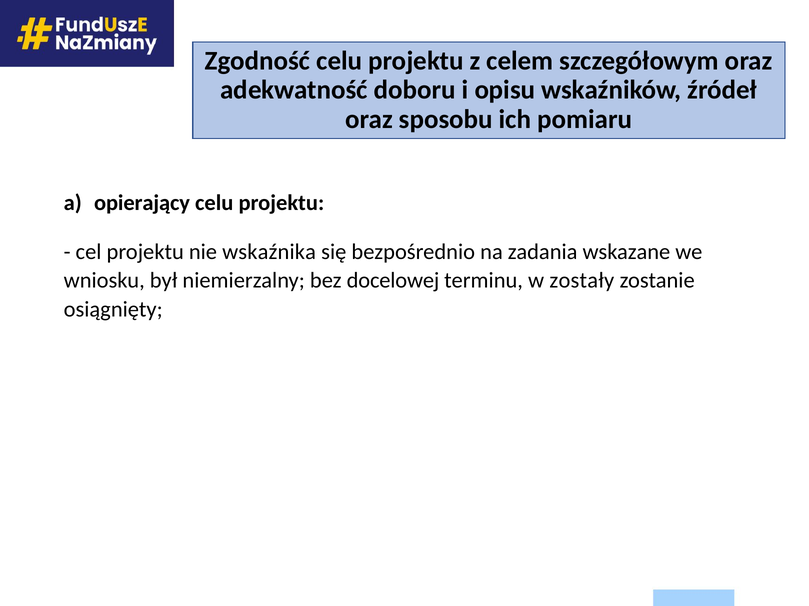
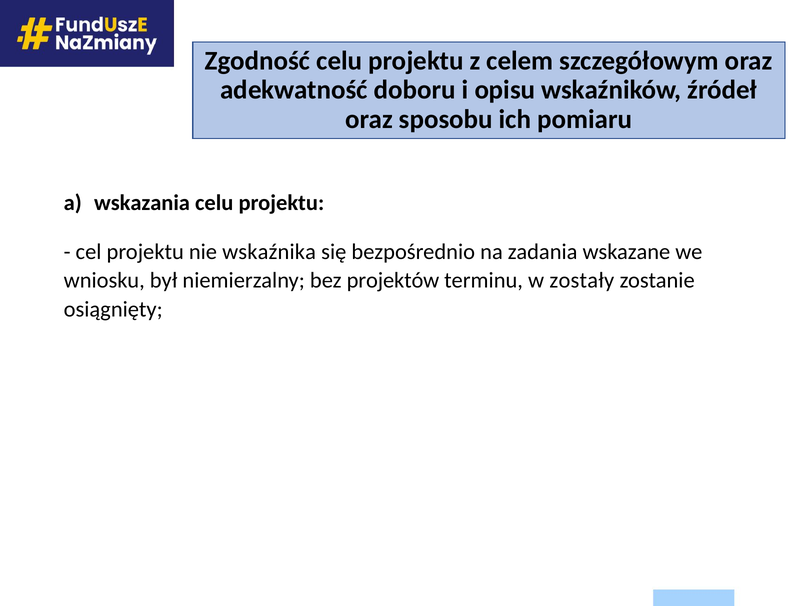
opierający: opierający -> wskazania
docelowej: docelowej -> projektów
